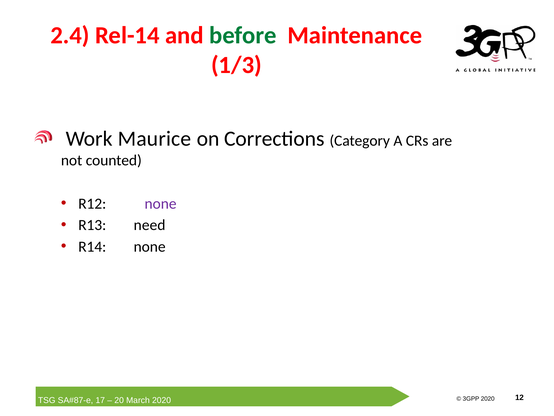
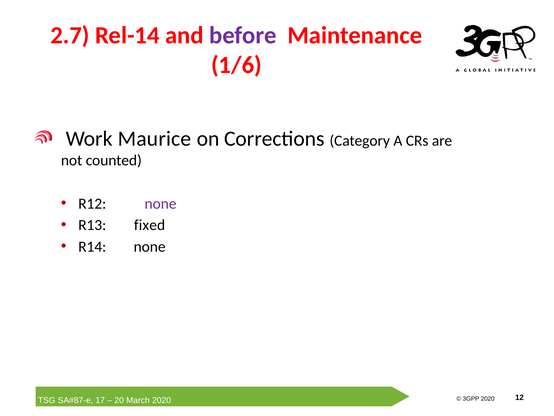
2.4: 2.4 -> 2.7
before colour: green -> purple
1/3: 1/3 -> 1/6
need: need -> fixed
